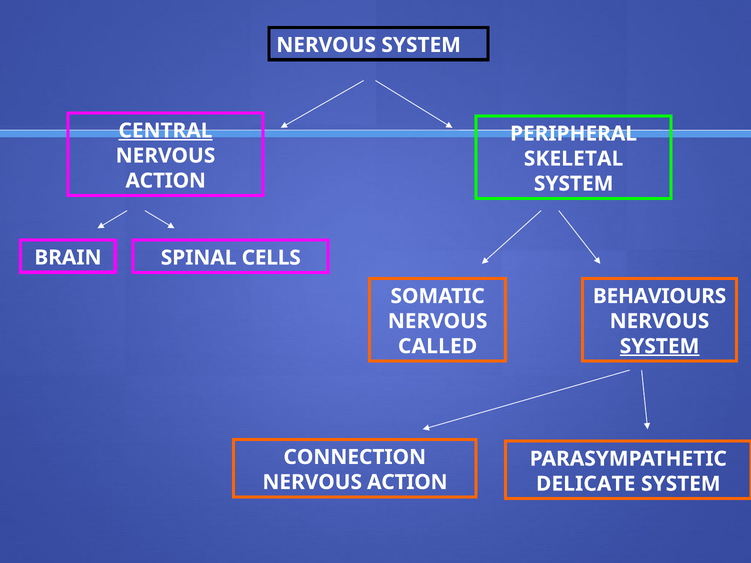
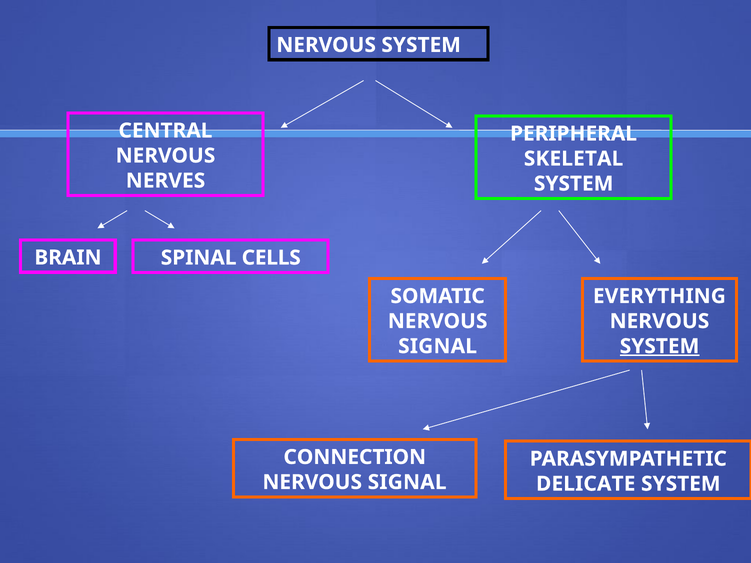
CENTRAL underline: present -> none
ACTION at (166, 181): ACTION -> NERVES
BEHAVIOURS: BEHAVIOURS -> EVERYTHING
CALLED at (438, 346): CALLED -> SIGNAL
ACTION at (407, 482): ACTION -> SIGNAL
